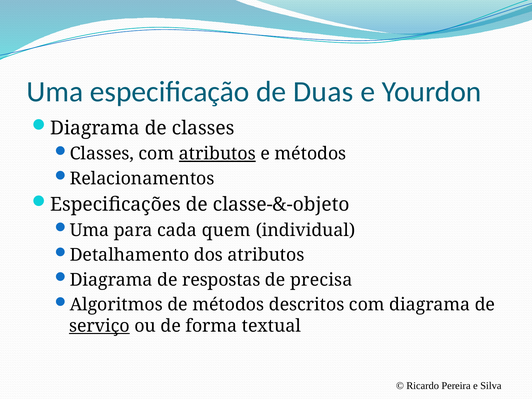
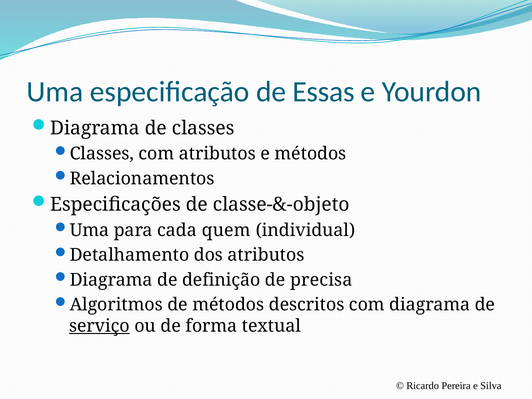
Duas: Duas -> Essas
atributos at (217, 154) underline: present -> none
respostas: respostas -> definição
